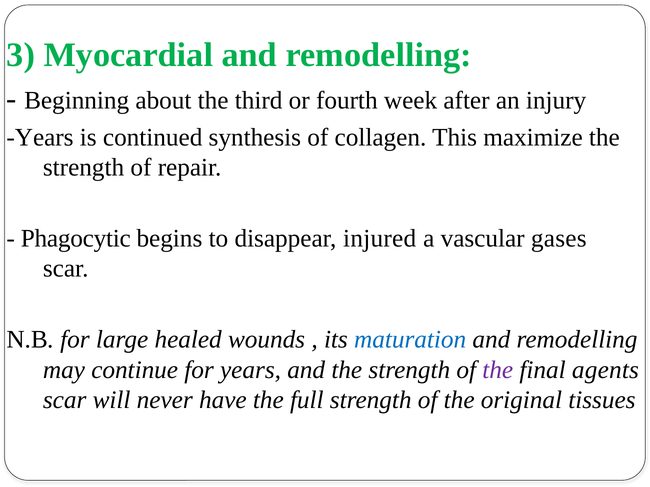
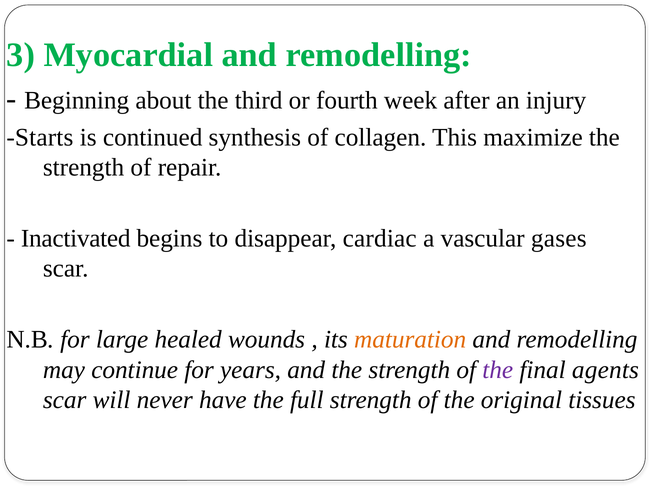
Years at (40, 137): Years -> Starts
Phagocytic: Phagocytic -> Inactivated
injured: injured -> cardiac
maturation colour: blue -> orange
